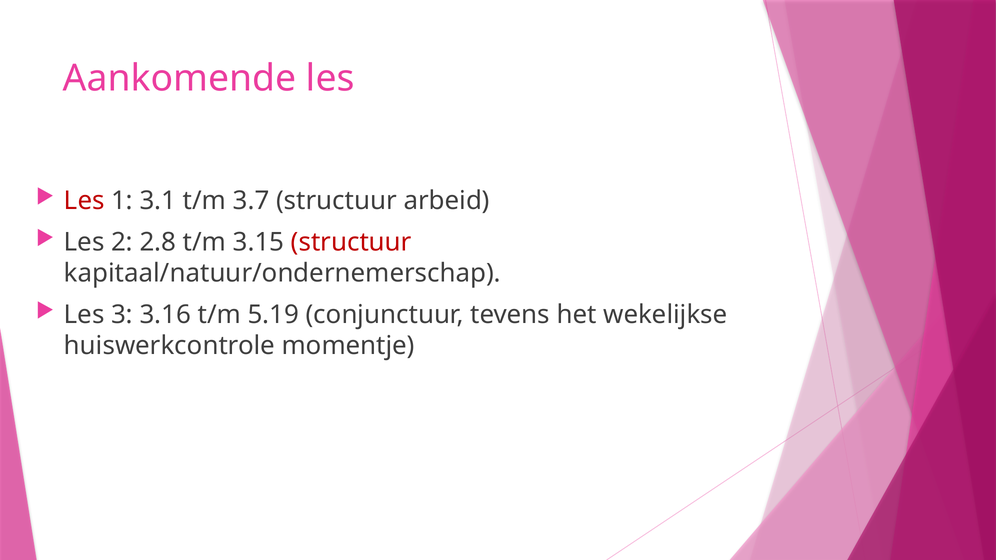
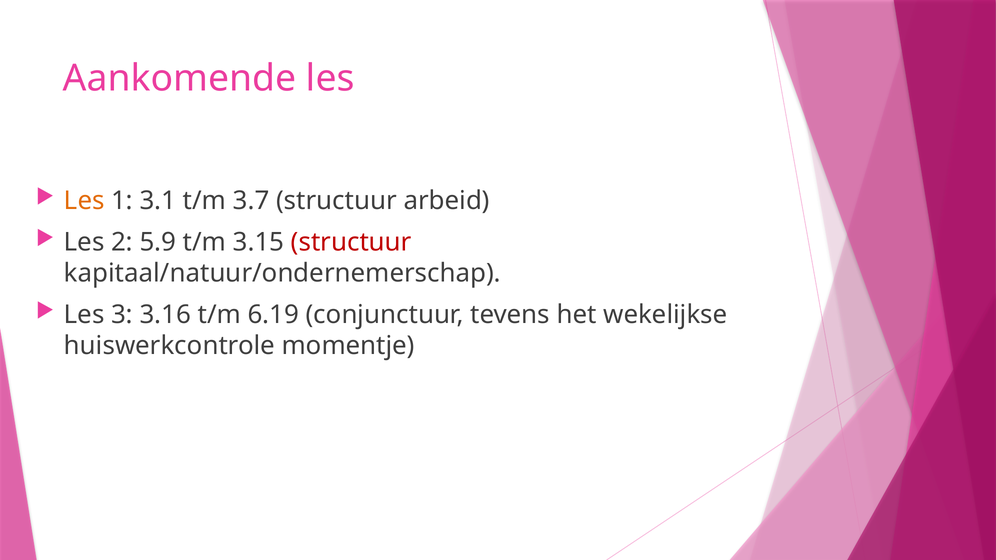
Les at (84, 201) colour: red -> orange
2.8: 2.8 -> 5.9
5.19: 5.19 -> 6.19
